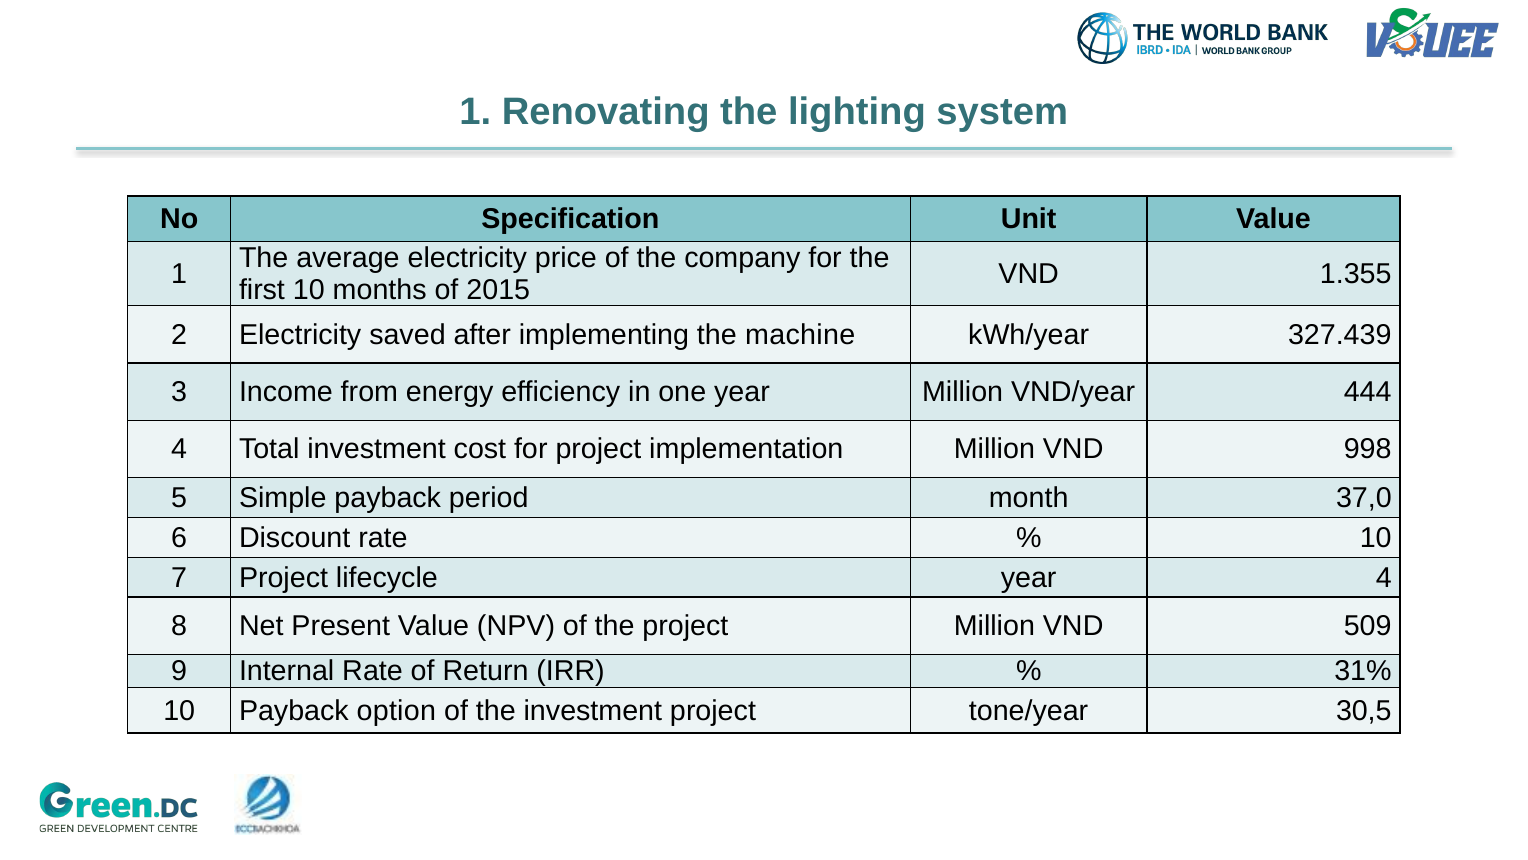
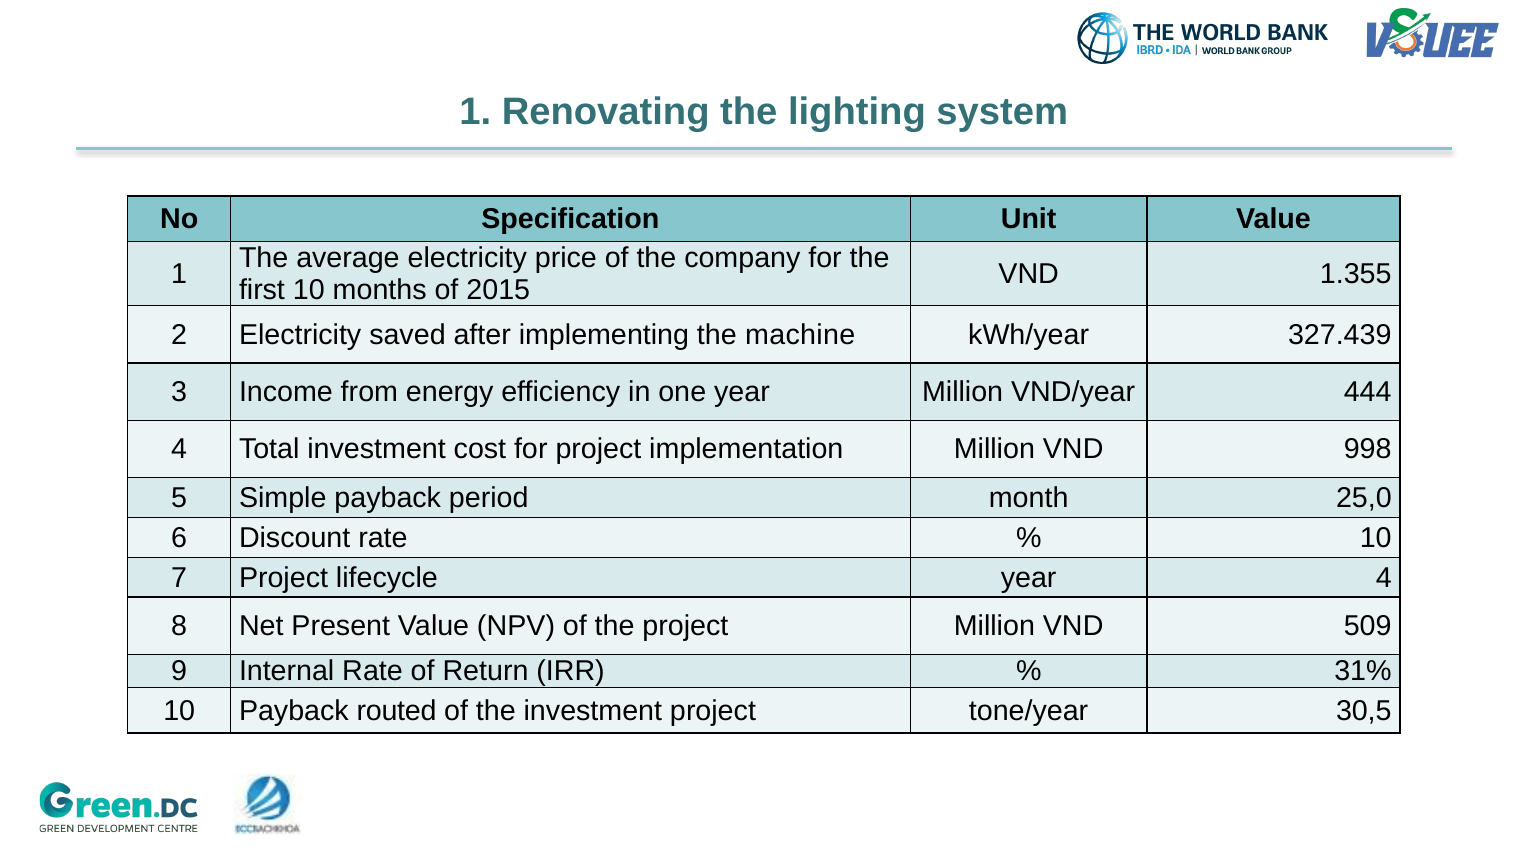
37,0: 37,0 -> 25,0
option: option -> routed
